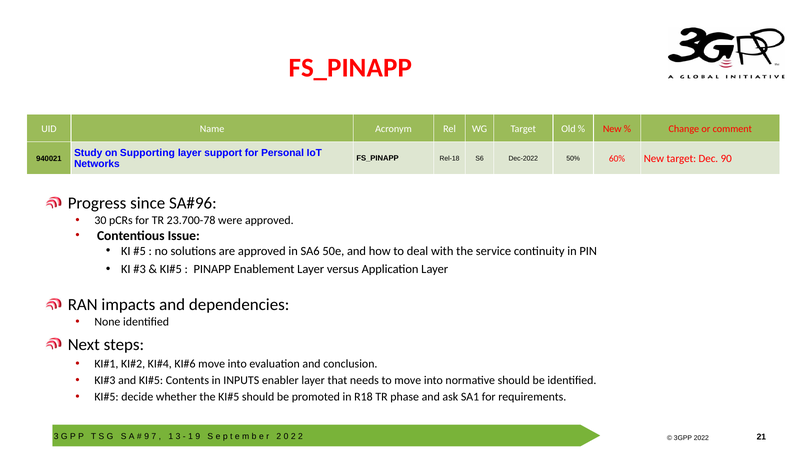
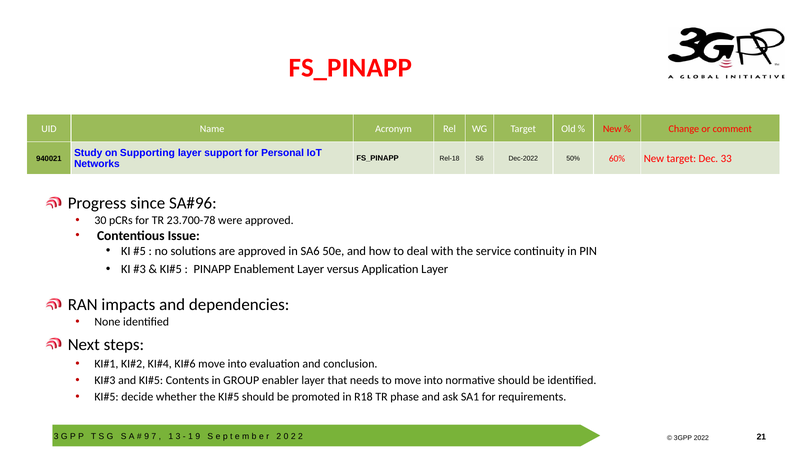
90: 90 -> 33
INPUTS: INPUTS -> GROUP
